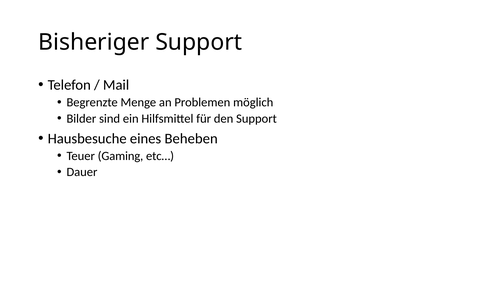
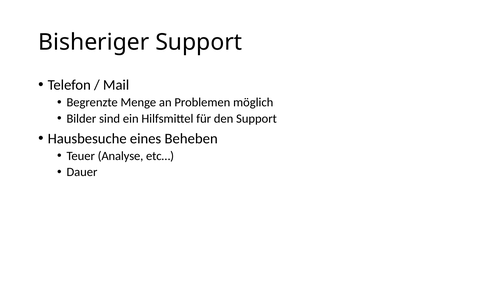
Gaming: Gaming -> Analyse
